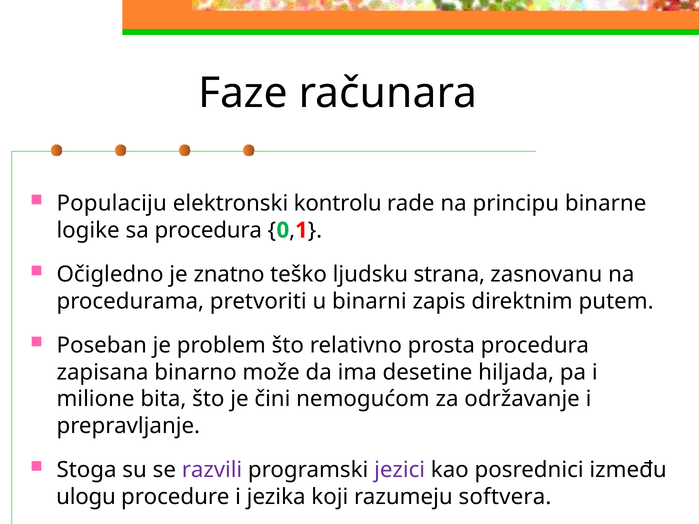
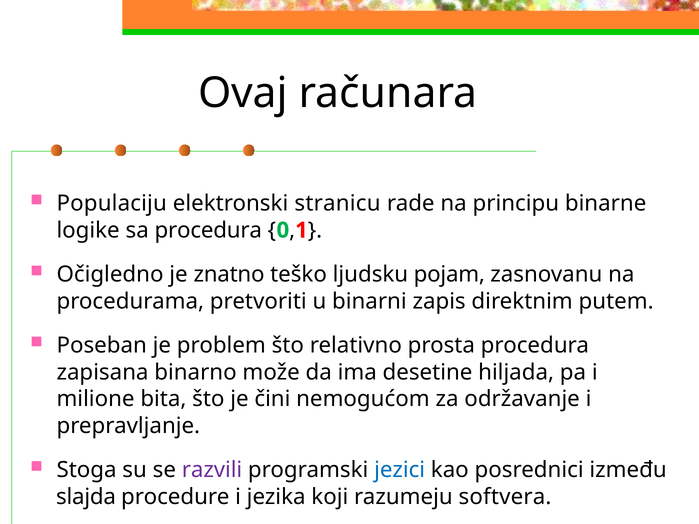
Faze: Faze -> Ovaj
kontrolu: kontrolu -> stranicu
strana: strana -> pojam
jezici colour: purple -> blue
ulogu: ulogu -> slajda
